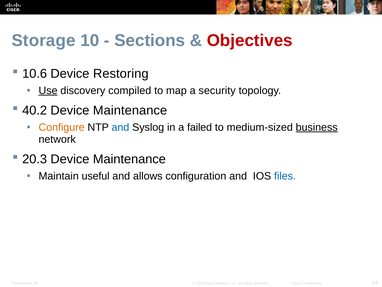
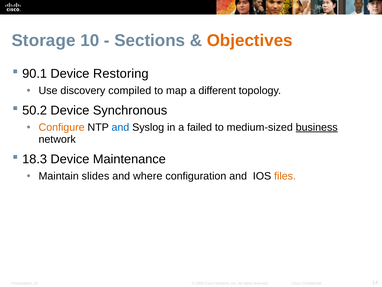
Objectives colour: red -> orange
10.6: 10.6 -> 90.1
Use underline: present -> none
security: security -> different
40.2: 40.2 -> 50.2
Maintenance at (130, 110): Maintenance -> Synchronous
20.3: 20.3 -> 18.3
useful: useful -> slides
allows: allows -> where
files colour: blue -> orange
